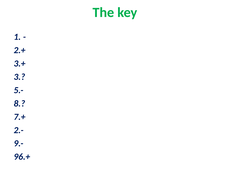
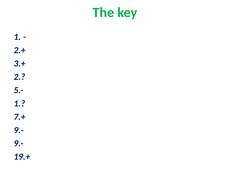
3: 3 -> 2
8 at (20, 104): 8 -> 1
2.- at (19, 131): 2.- -> 9.-
96.+: 96.+ -> 19.+
